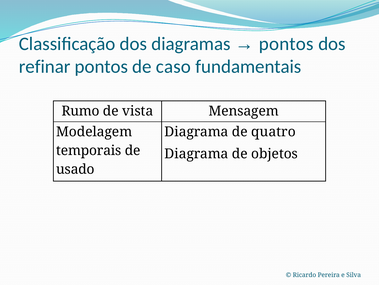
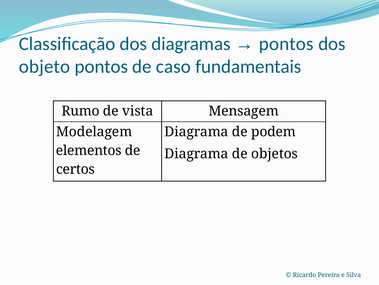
refinar: refinar -> objeto
quatro: quatro -> podem
temporais: temporais -> elementos
usado: usado -> certos
